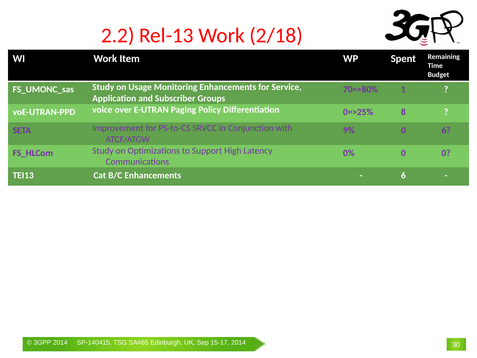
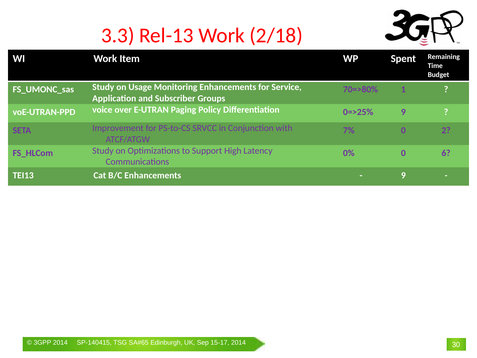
2.2: 2.2 -> 3.3
0=>25% 8: 8 -> 9
9%: 9% -> 7%
0 6: 6 -> 2
0 0: 0 -> 6
6 at (403, 175): 6 -> 9
